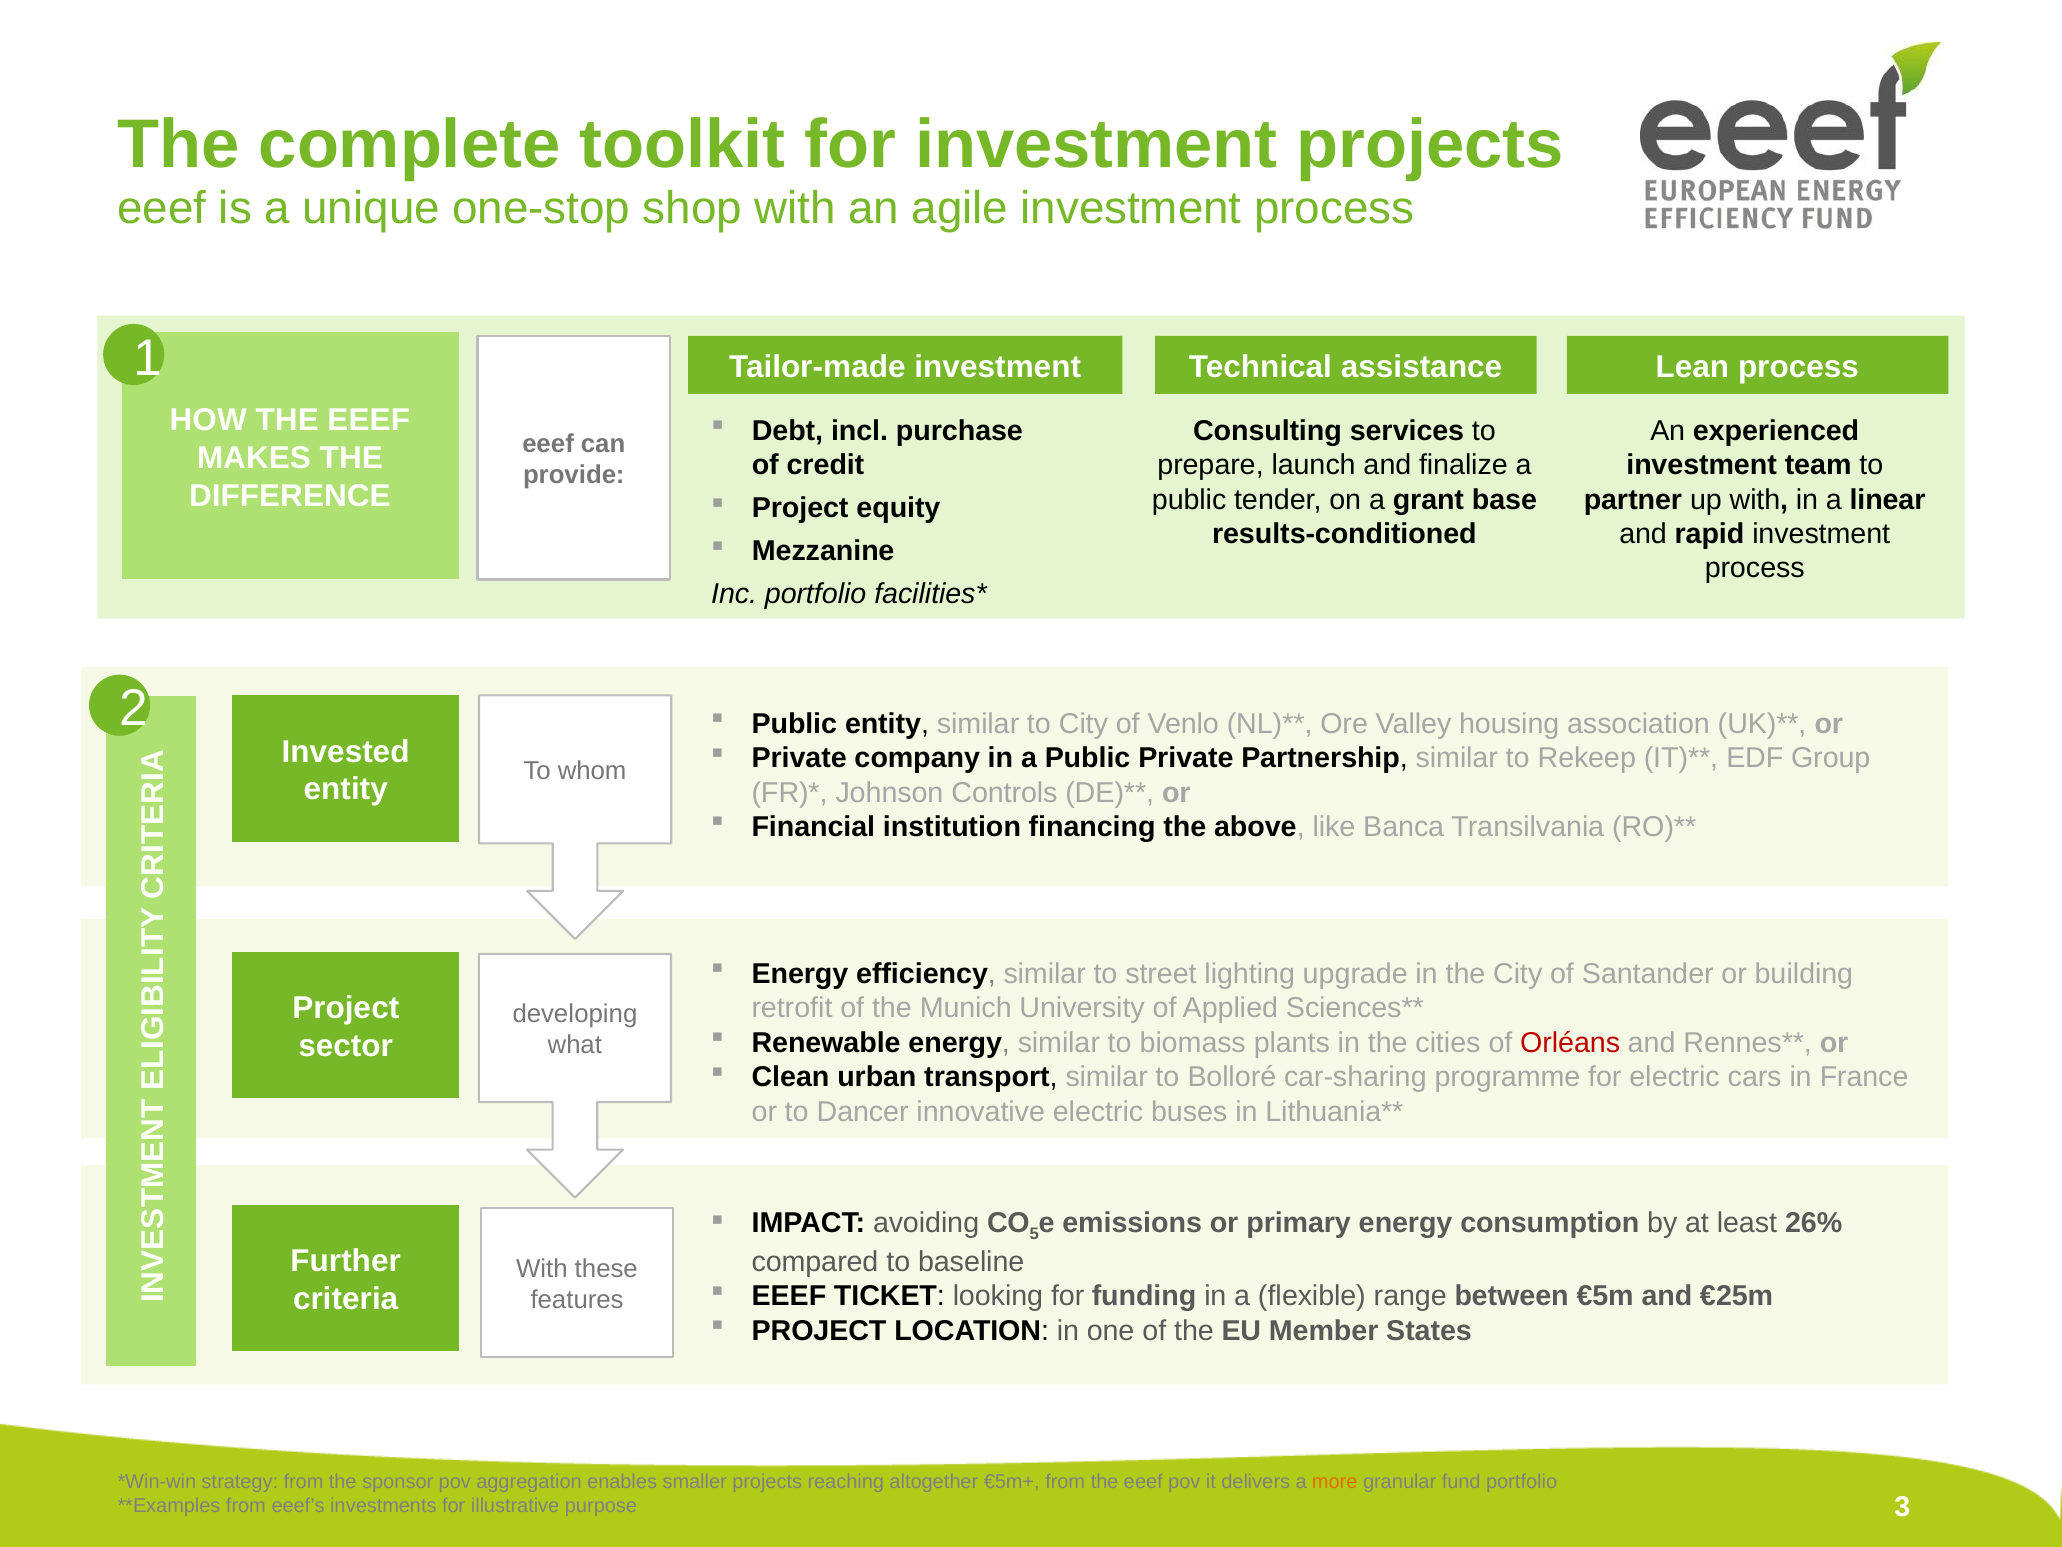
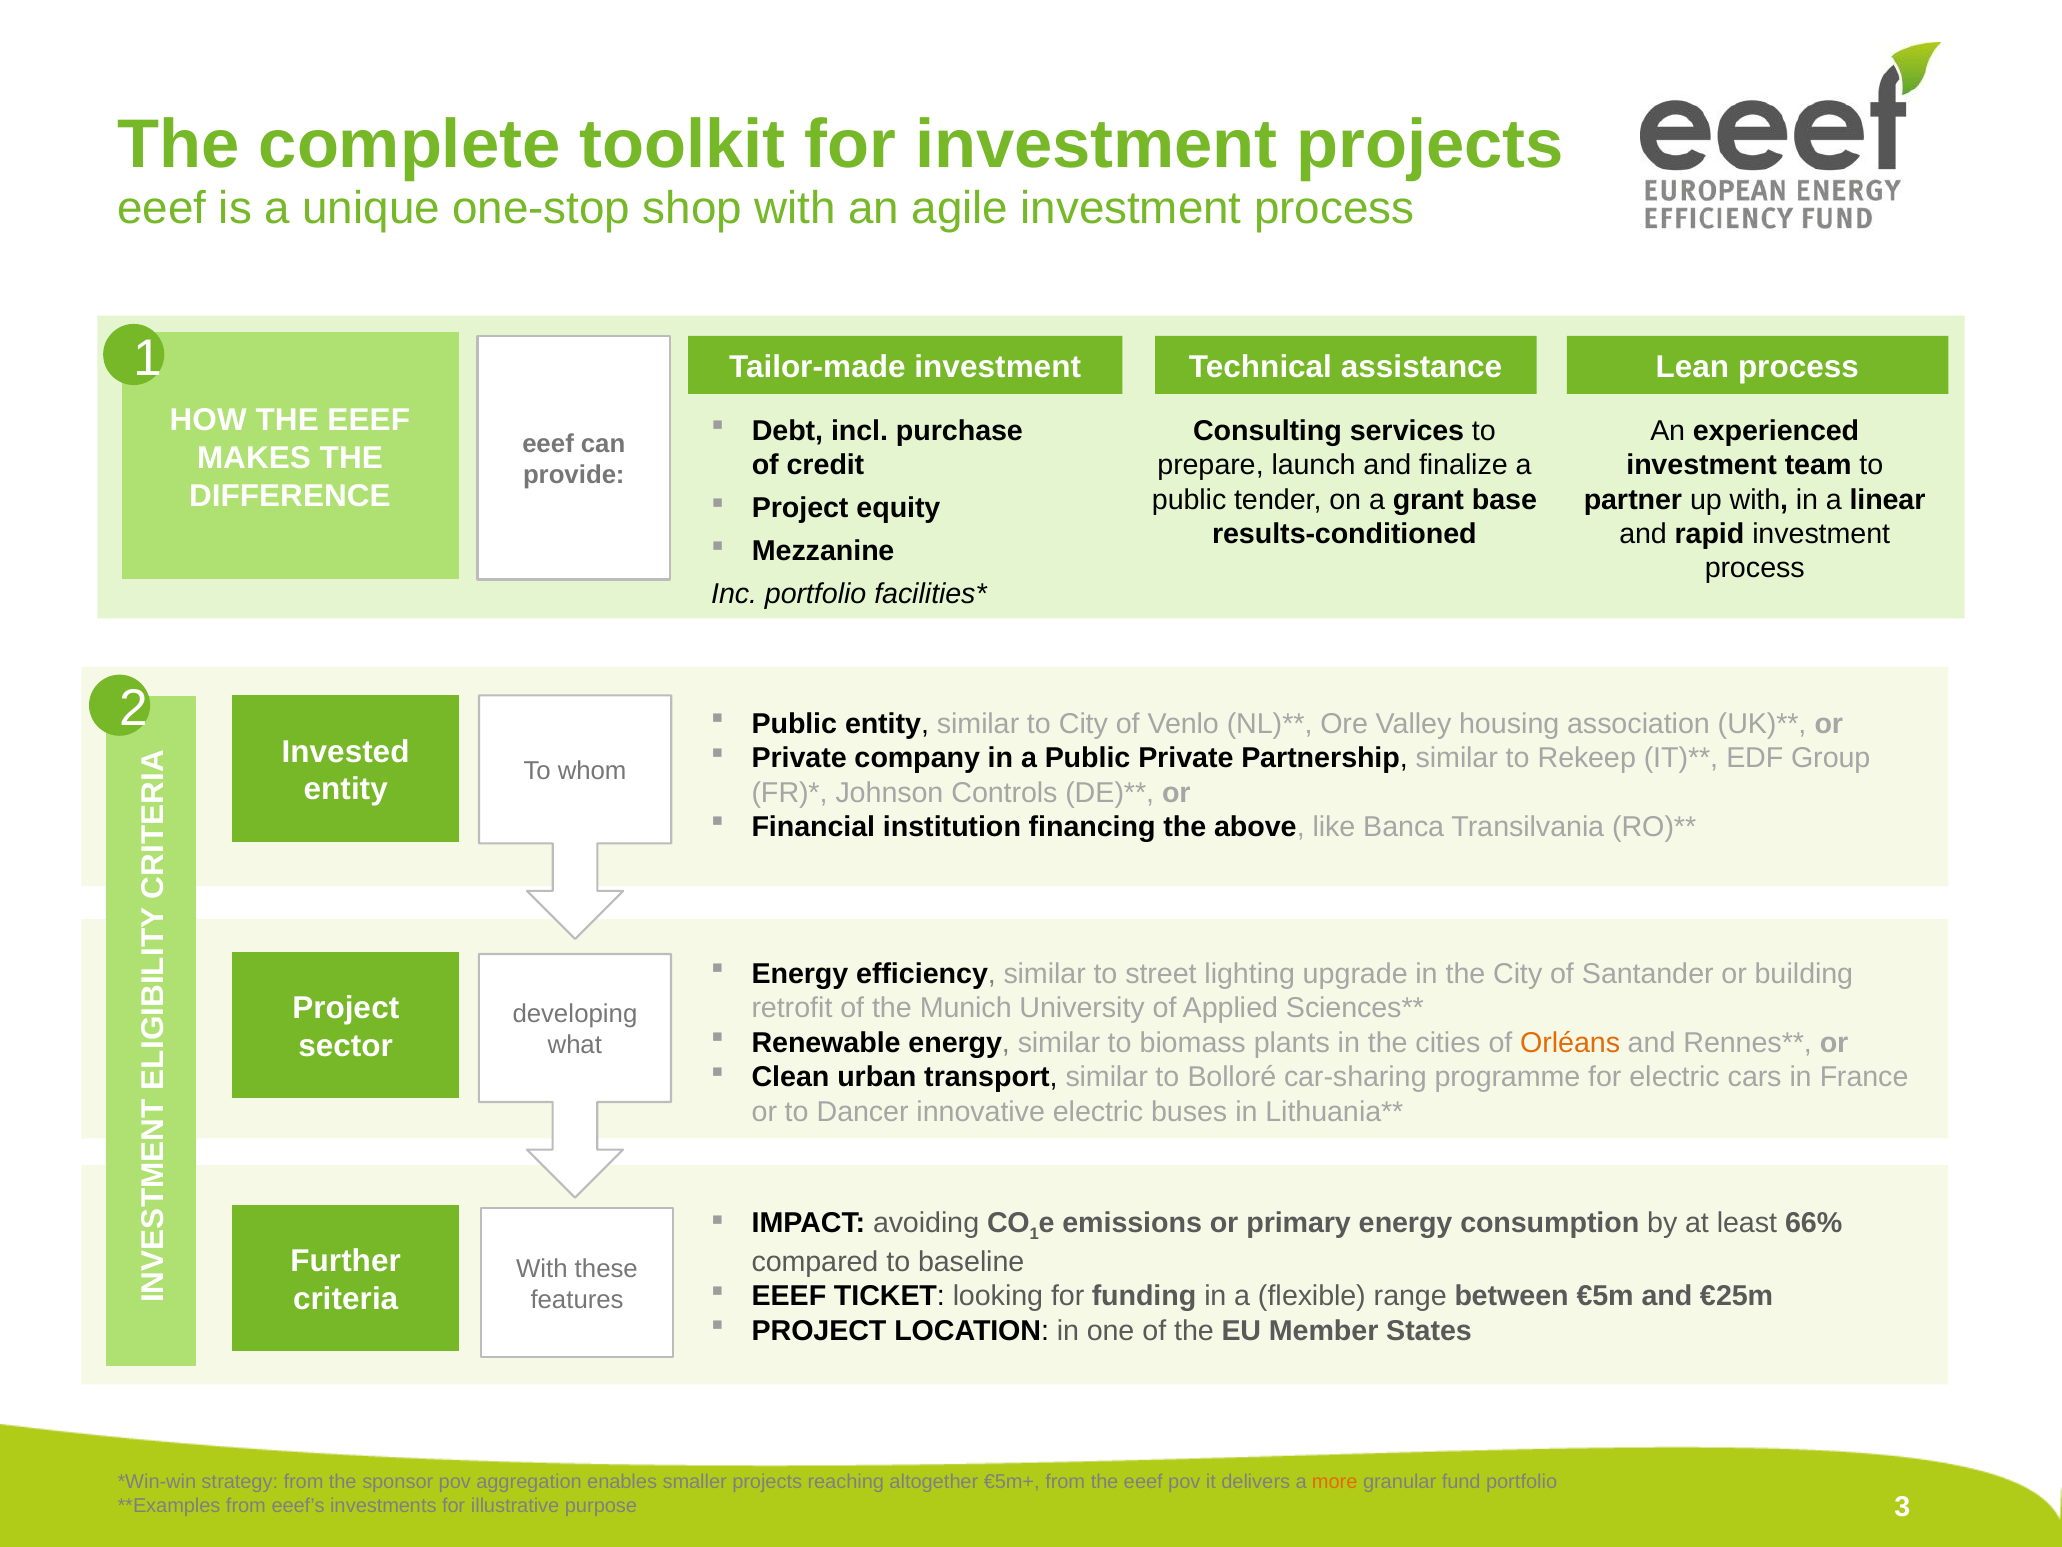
Orléans colour: red -> orange
5 at (1034, 1234): 5 -> 1
26%: 26% -> 66%
